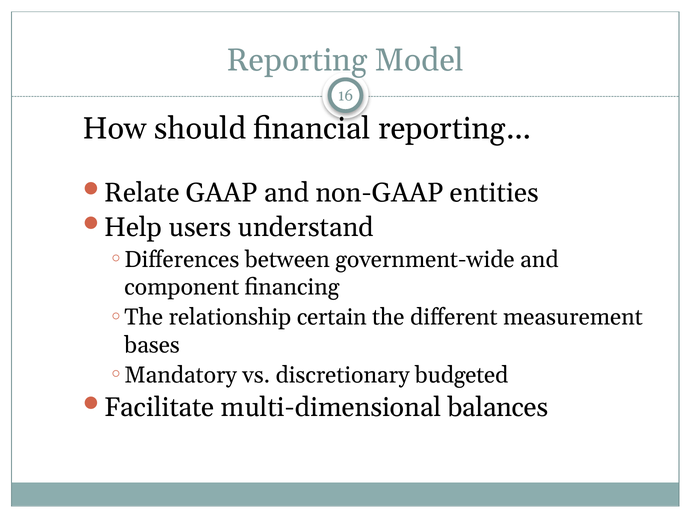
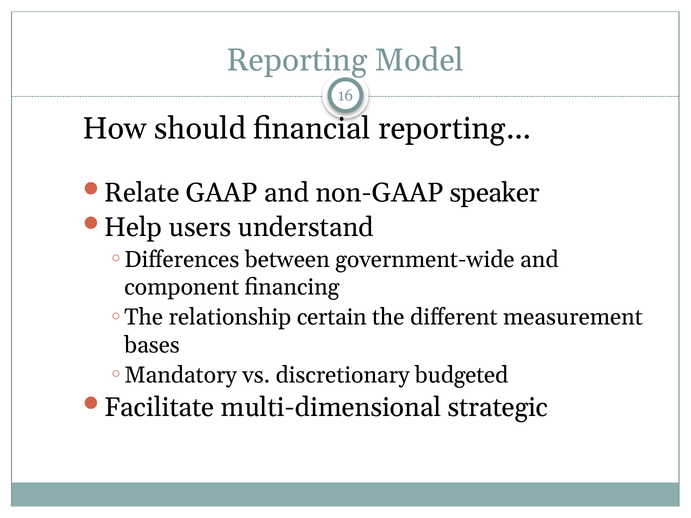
entities: entities -> speaker
balances: balances -> strategic
